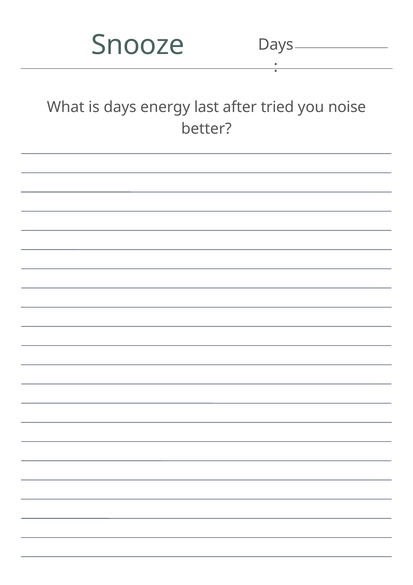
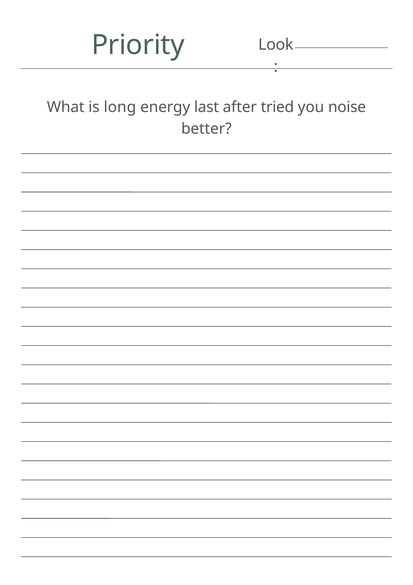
Snooze: Snooze -> Priority
Days at (276, 45): Days -> Look
is days: days -> long
